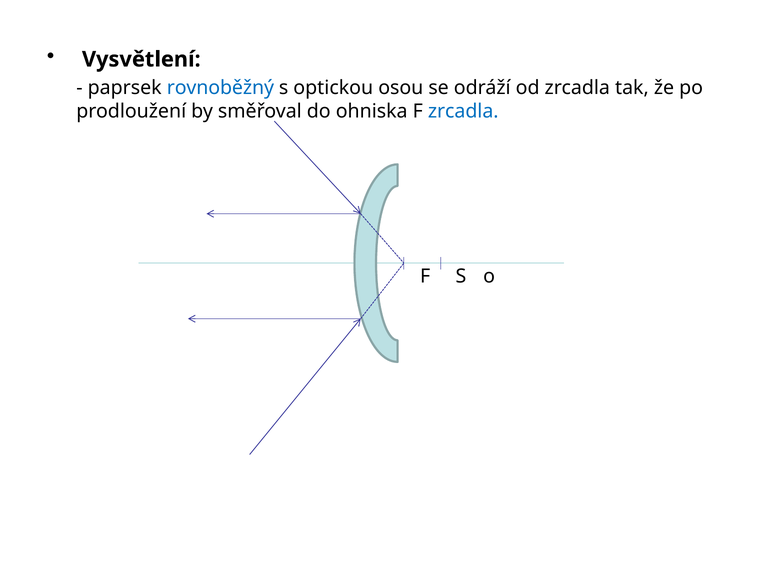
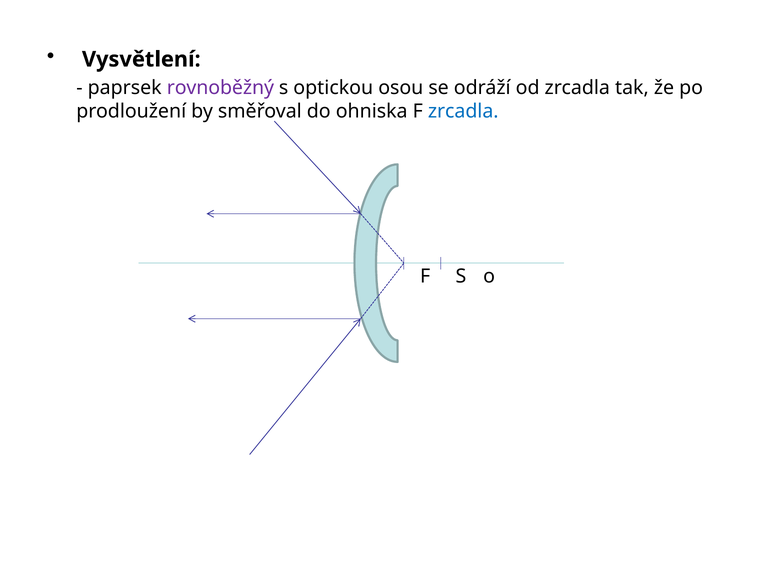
rovnoběžný colour: blue -> purple
